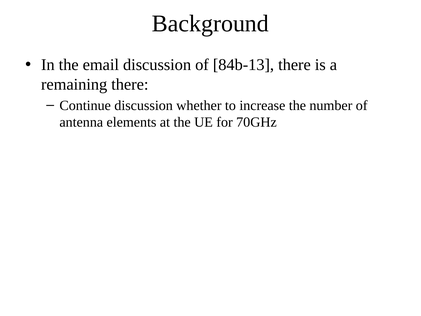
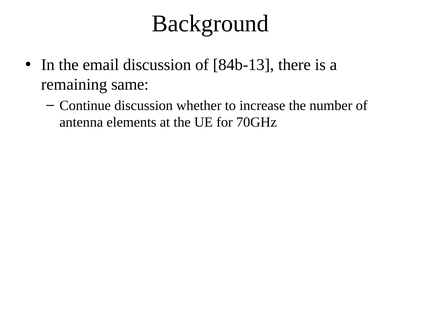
remaining there: there -> same
